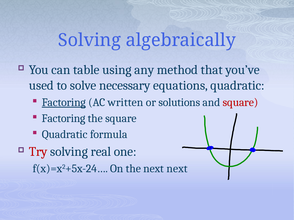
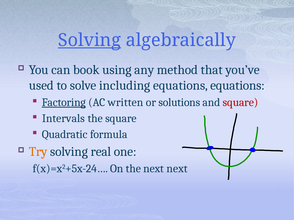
Solving at (89, 40) underline: none -> present
table: table -> book
necessary: necessary -> including
equations quadratic: quadratic -> equations
Factoring at (64, 119): Factoring -> Intervals
Try colour: red -> orange
